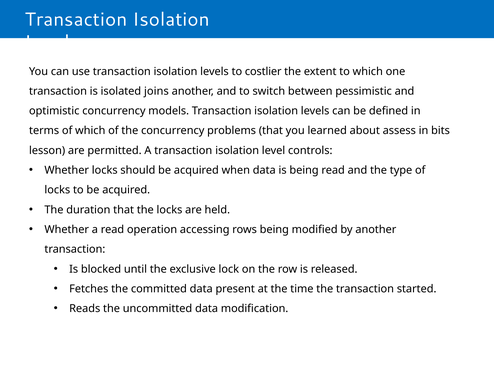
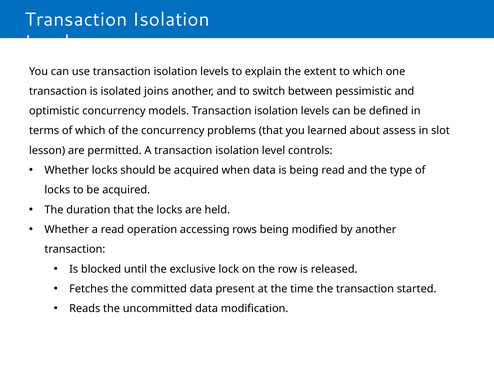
costlier: costlier -> explain
bits: bits -> slot
